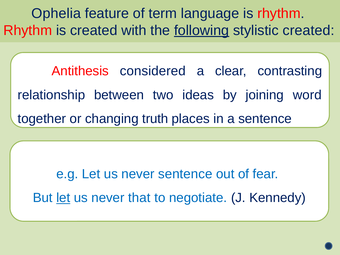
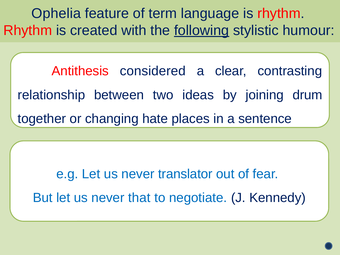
stylistic created: created -> humour
word: word -> drum
truth: truth -> hate
never sentence: sentence -> translator
let at (63, 198) underline: present -> none
